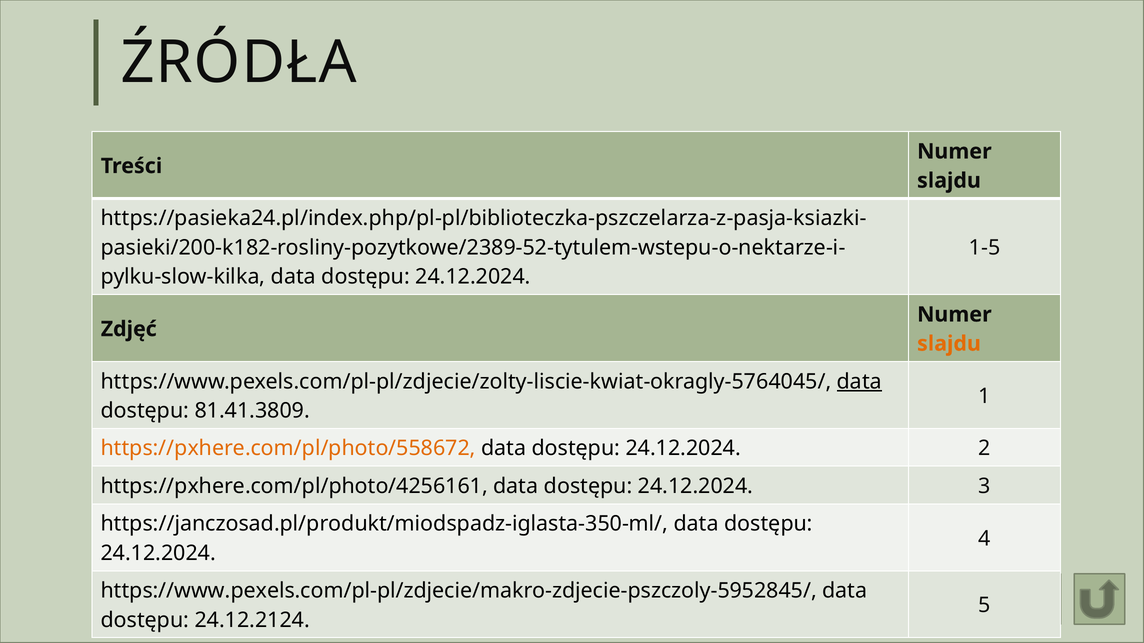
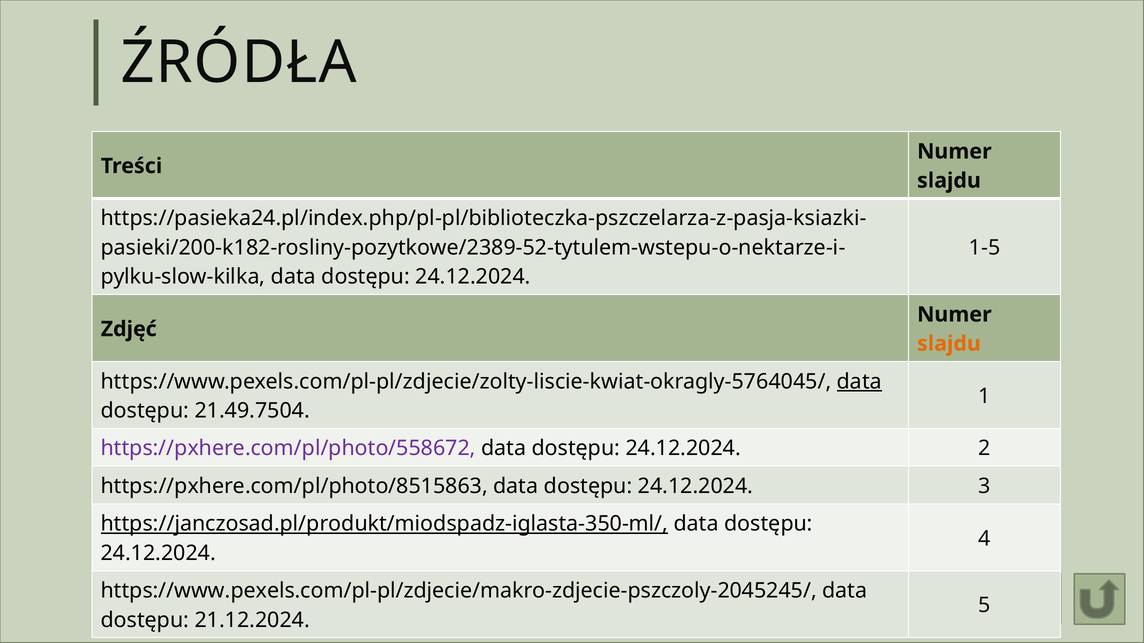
81.41.3809: 81.41.3809 -> 21.49.7504
https://pxhere.com/pl/photo/558672 colour: orange -> purple
https://pxhere.com/pl/photo/4256161: https://pxhere.com/pl/photo/4256161 -> https://pxhere.com/pl/photo/8515863
https://janczosad.pl/produkt/miodspadz-iglasta-350-ml/ underline: none -> present
https://www.pexels.com/pl-pl/zdjecie/makro-zdjecie-pszczoly-5952845/: https://www.pexels.com/pl-pl/zdjecie/makro-zdjecie-pszczoly-5952845/ -> https://www.pexels.com/pl-pl/zdjecie/makro-zdjecie-pszczoly-2045245/
24.12.2124: 24.12.2124 -> 21.12.2024
